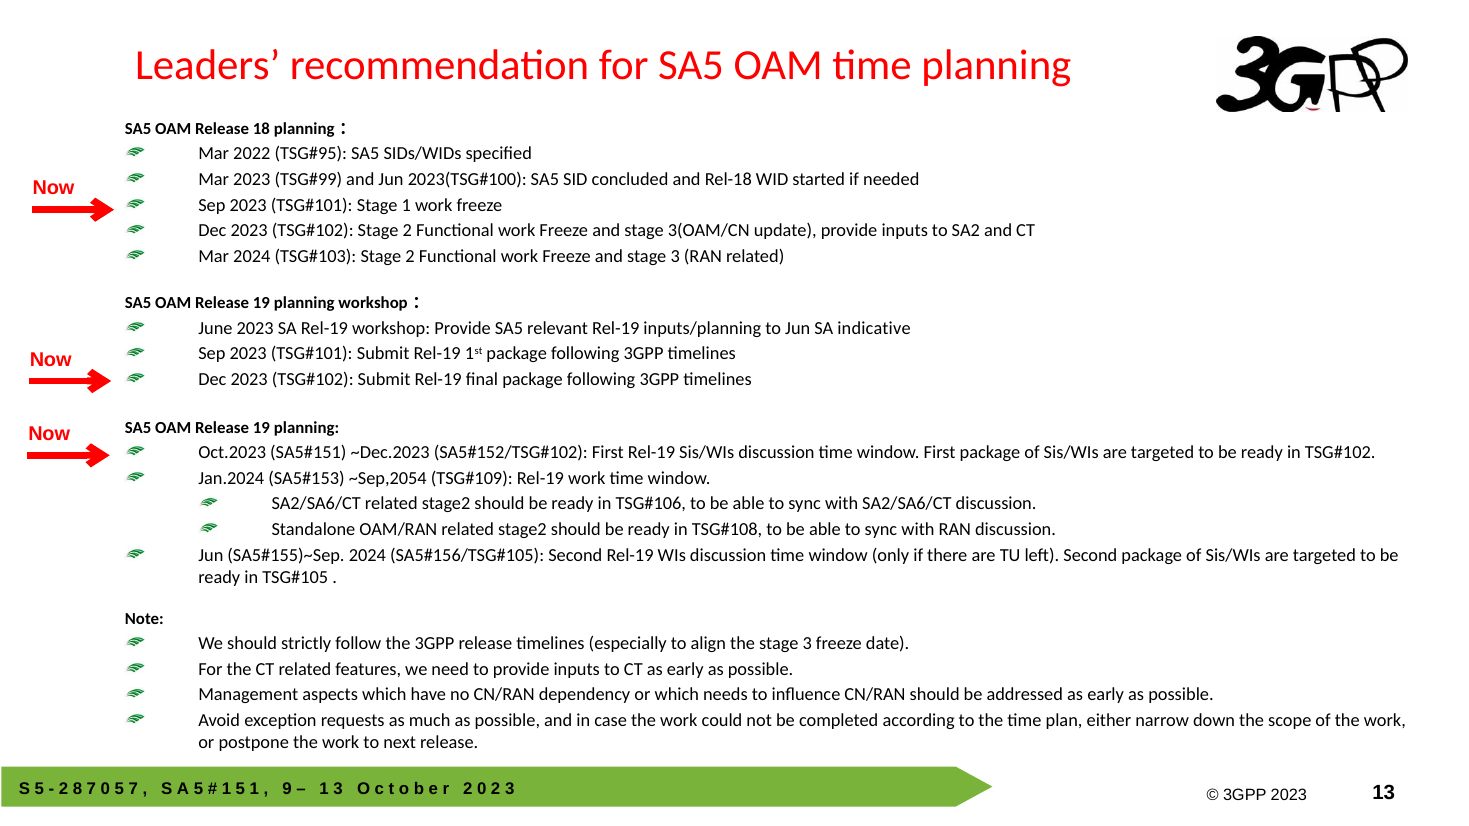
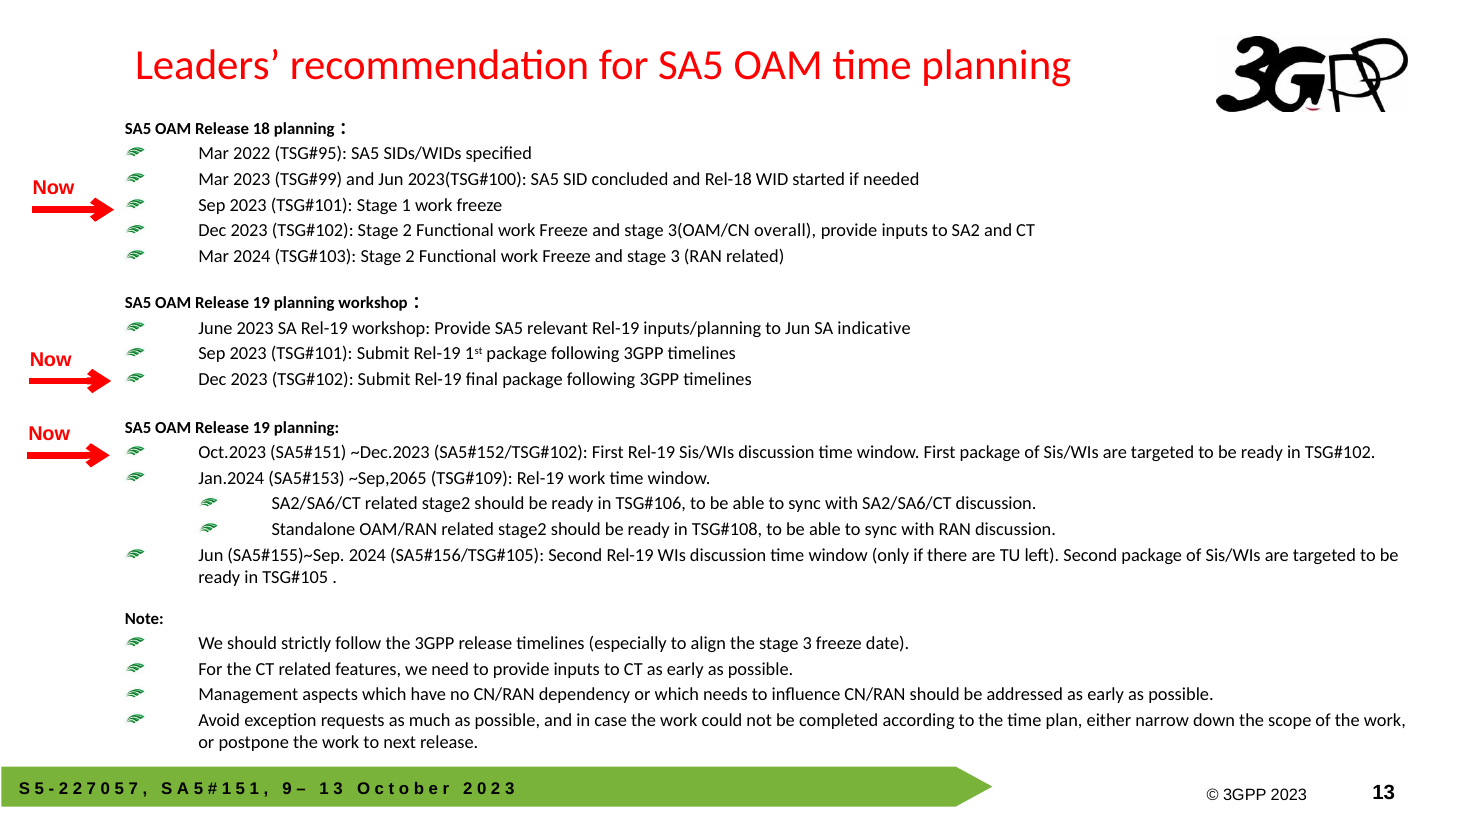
update: update -> overall
~Sep,2054: ~Sep,2054 -> ~Sep,2065
2 8: 8 -> 2
